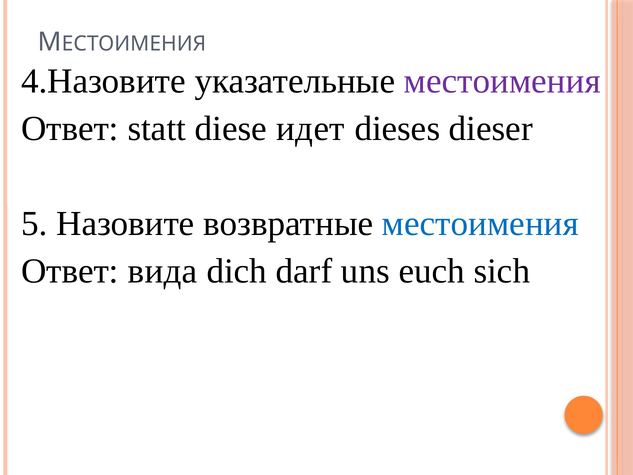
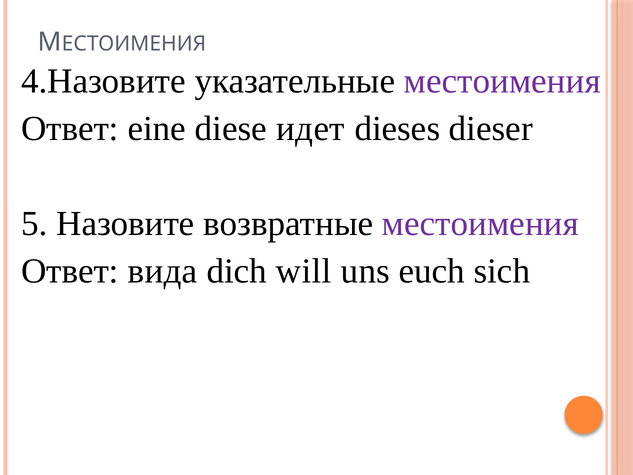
statt: statt -> eine
местоимения at (480, 223) colour: blue -> purple
darf: darf -> will
